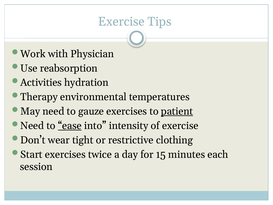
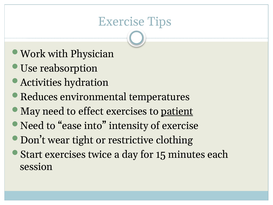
Therapy: Therapy -> Reduces
gauze: gauze -> effect
ease underline: present -> none
